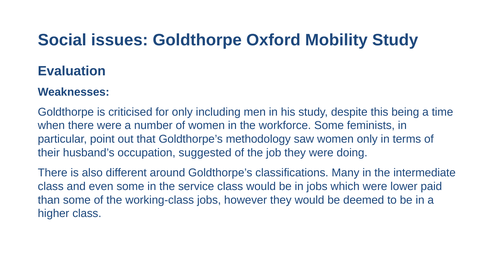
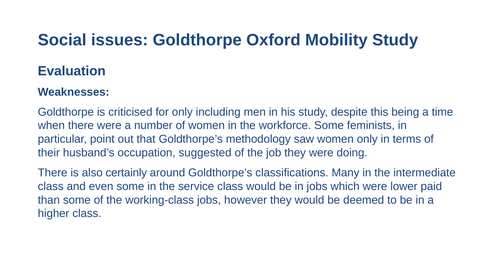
different: different -> certainly
